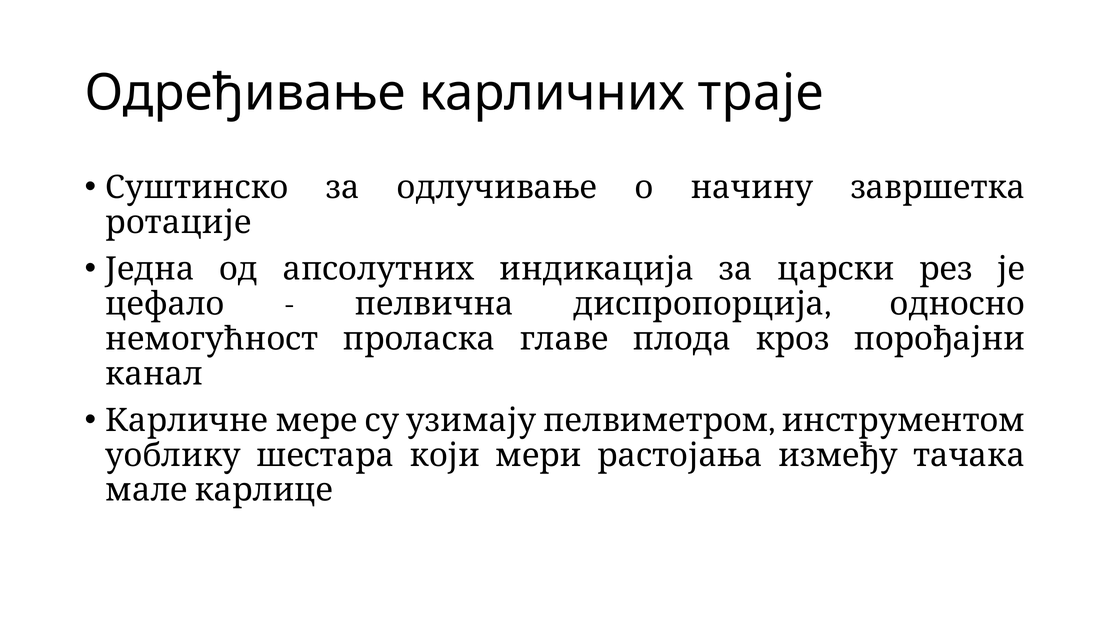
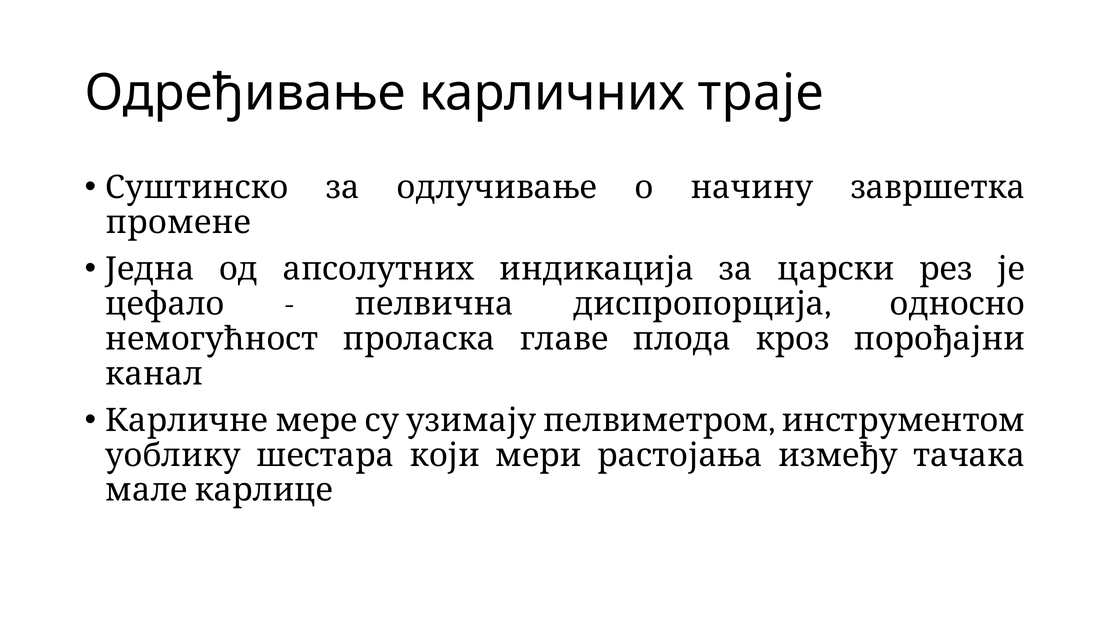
ротације: ротације -> промене
